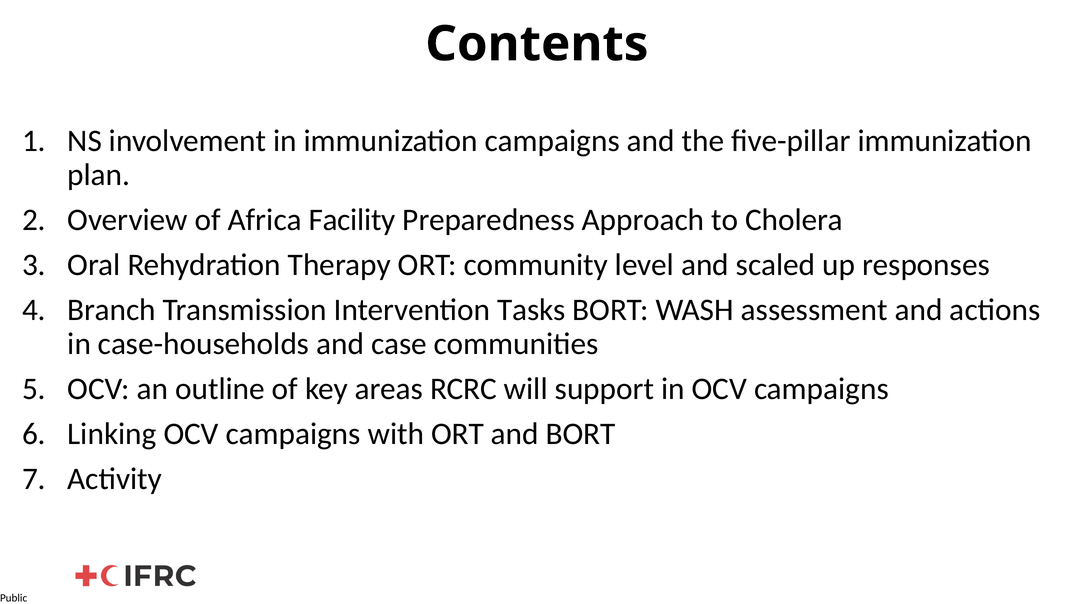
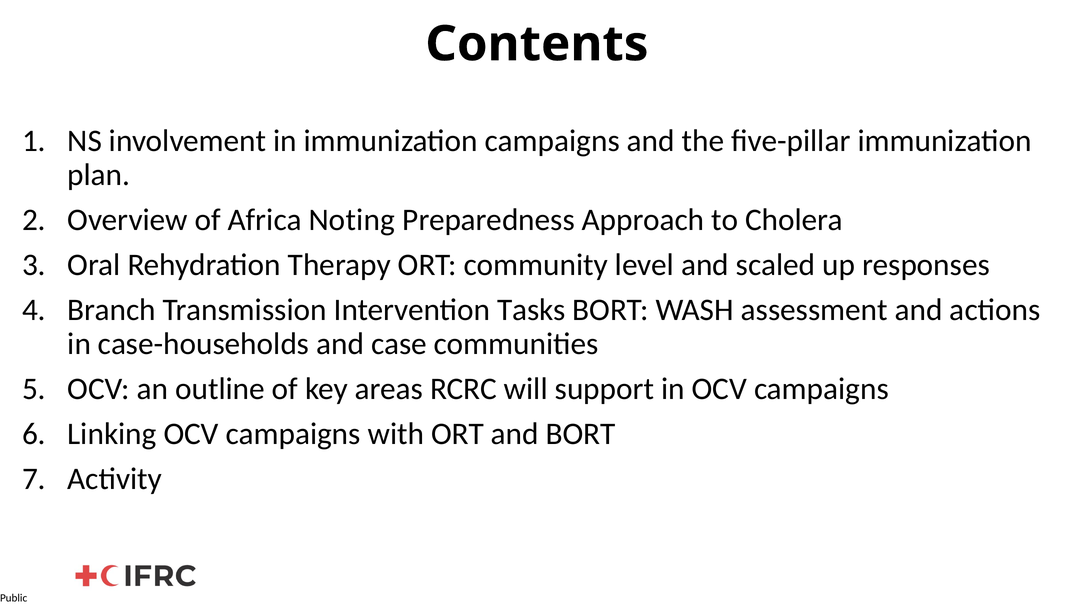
Facility: Facility -> Noting
